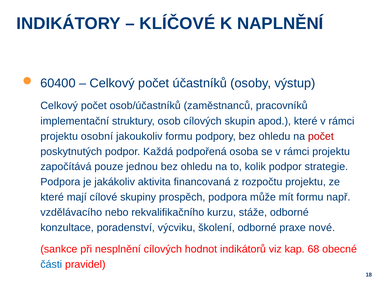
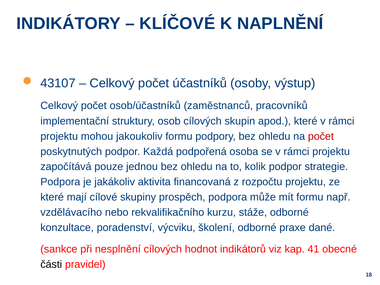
60400: 60400 -> 43107
osobní: osobní -> mohou
nové: nové -> dané
68: 68 -> 41
části colour: blue -> black
